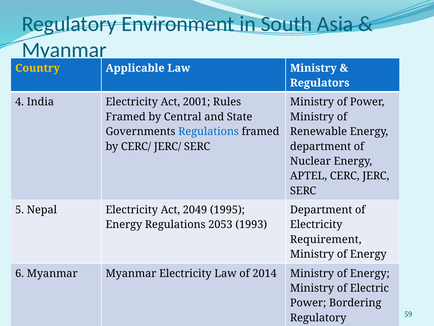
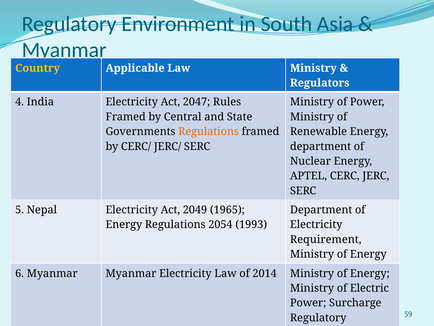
2001: 2001 -> 2047
Regulations at (209, 131) colour: blue -> orange
1995: 1995 -> 1965
2053: 2053 -> 2054
Bordering: Bordering -> Surcharge
